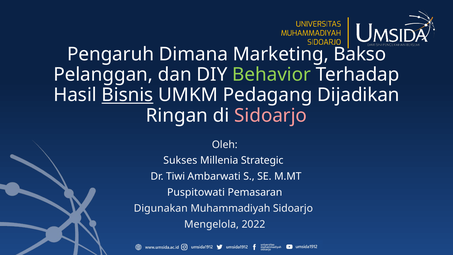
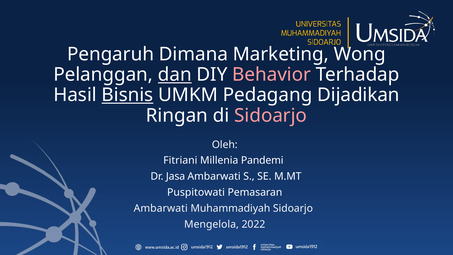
Bakso: Bakso -> Wong
dan underline: none -> present
Behavior colour: light green -> pink
Sukses: Sukses -> Fitriani
Strategic: Strategic -> Pandemi
Tiwi: Tiwi -> Jasa
Digunakan at (161, 208): Digunakan -> Ambarwati
